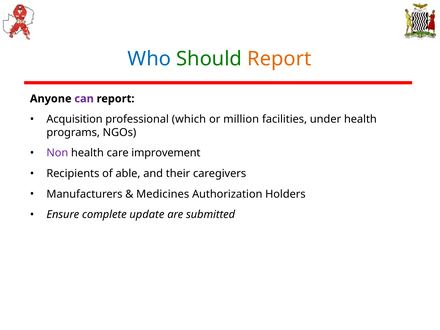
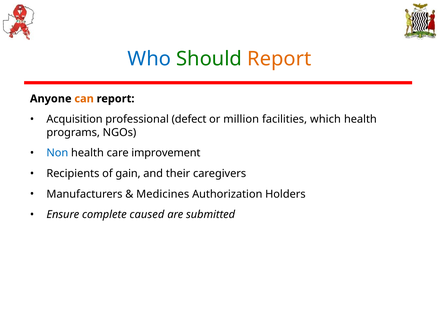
can colour: purple -> orange
which: which -> defect
under: under -> which
Non colour: purple -> blue
able: able -> gain
update: update -> caused
